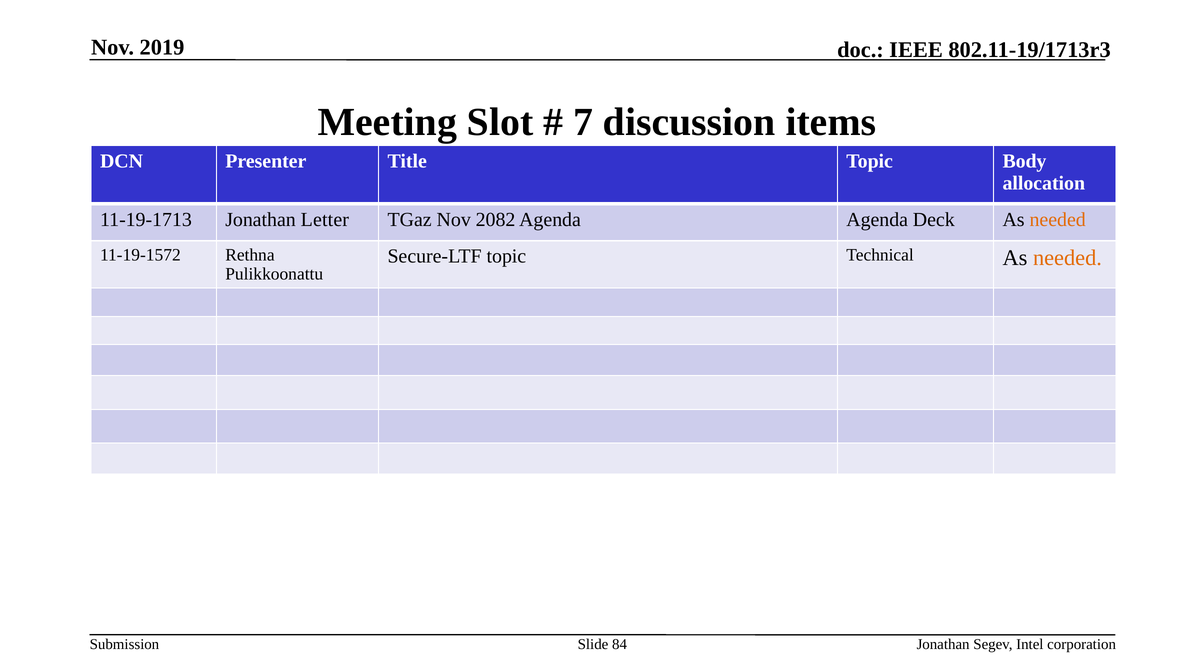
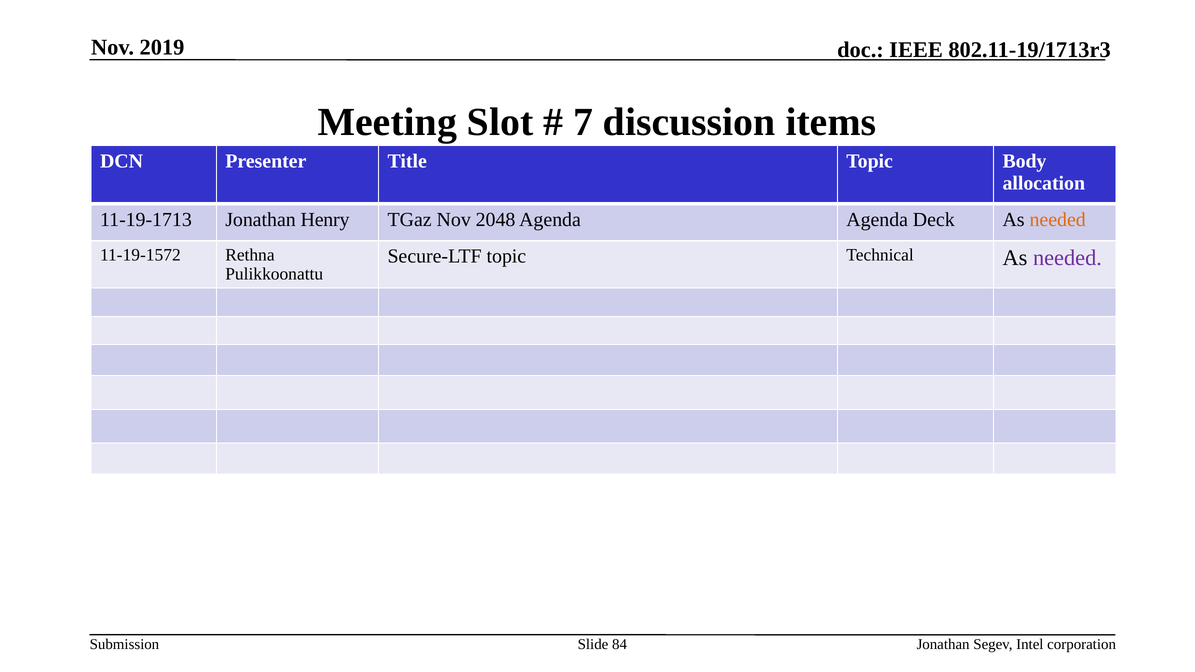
Letter: Letter -> Henry
2082: 2082 -> 2048
needed at (1067, 258) colour: orange -> purple
